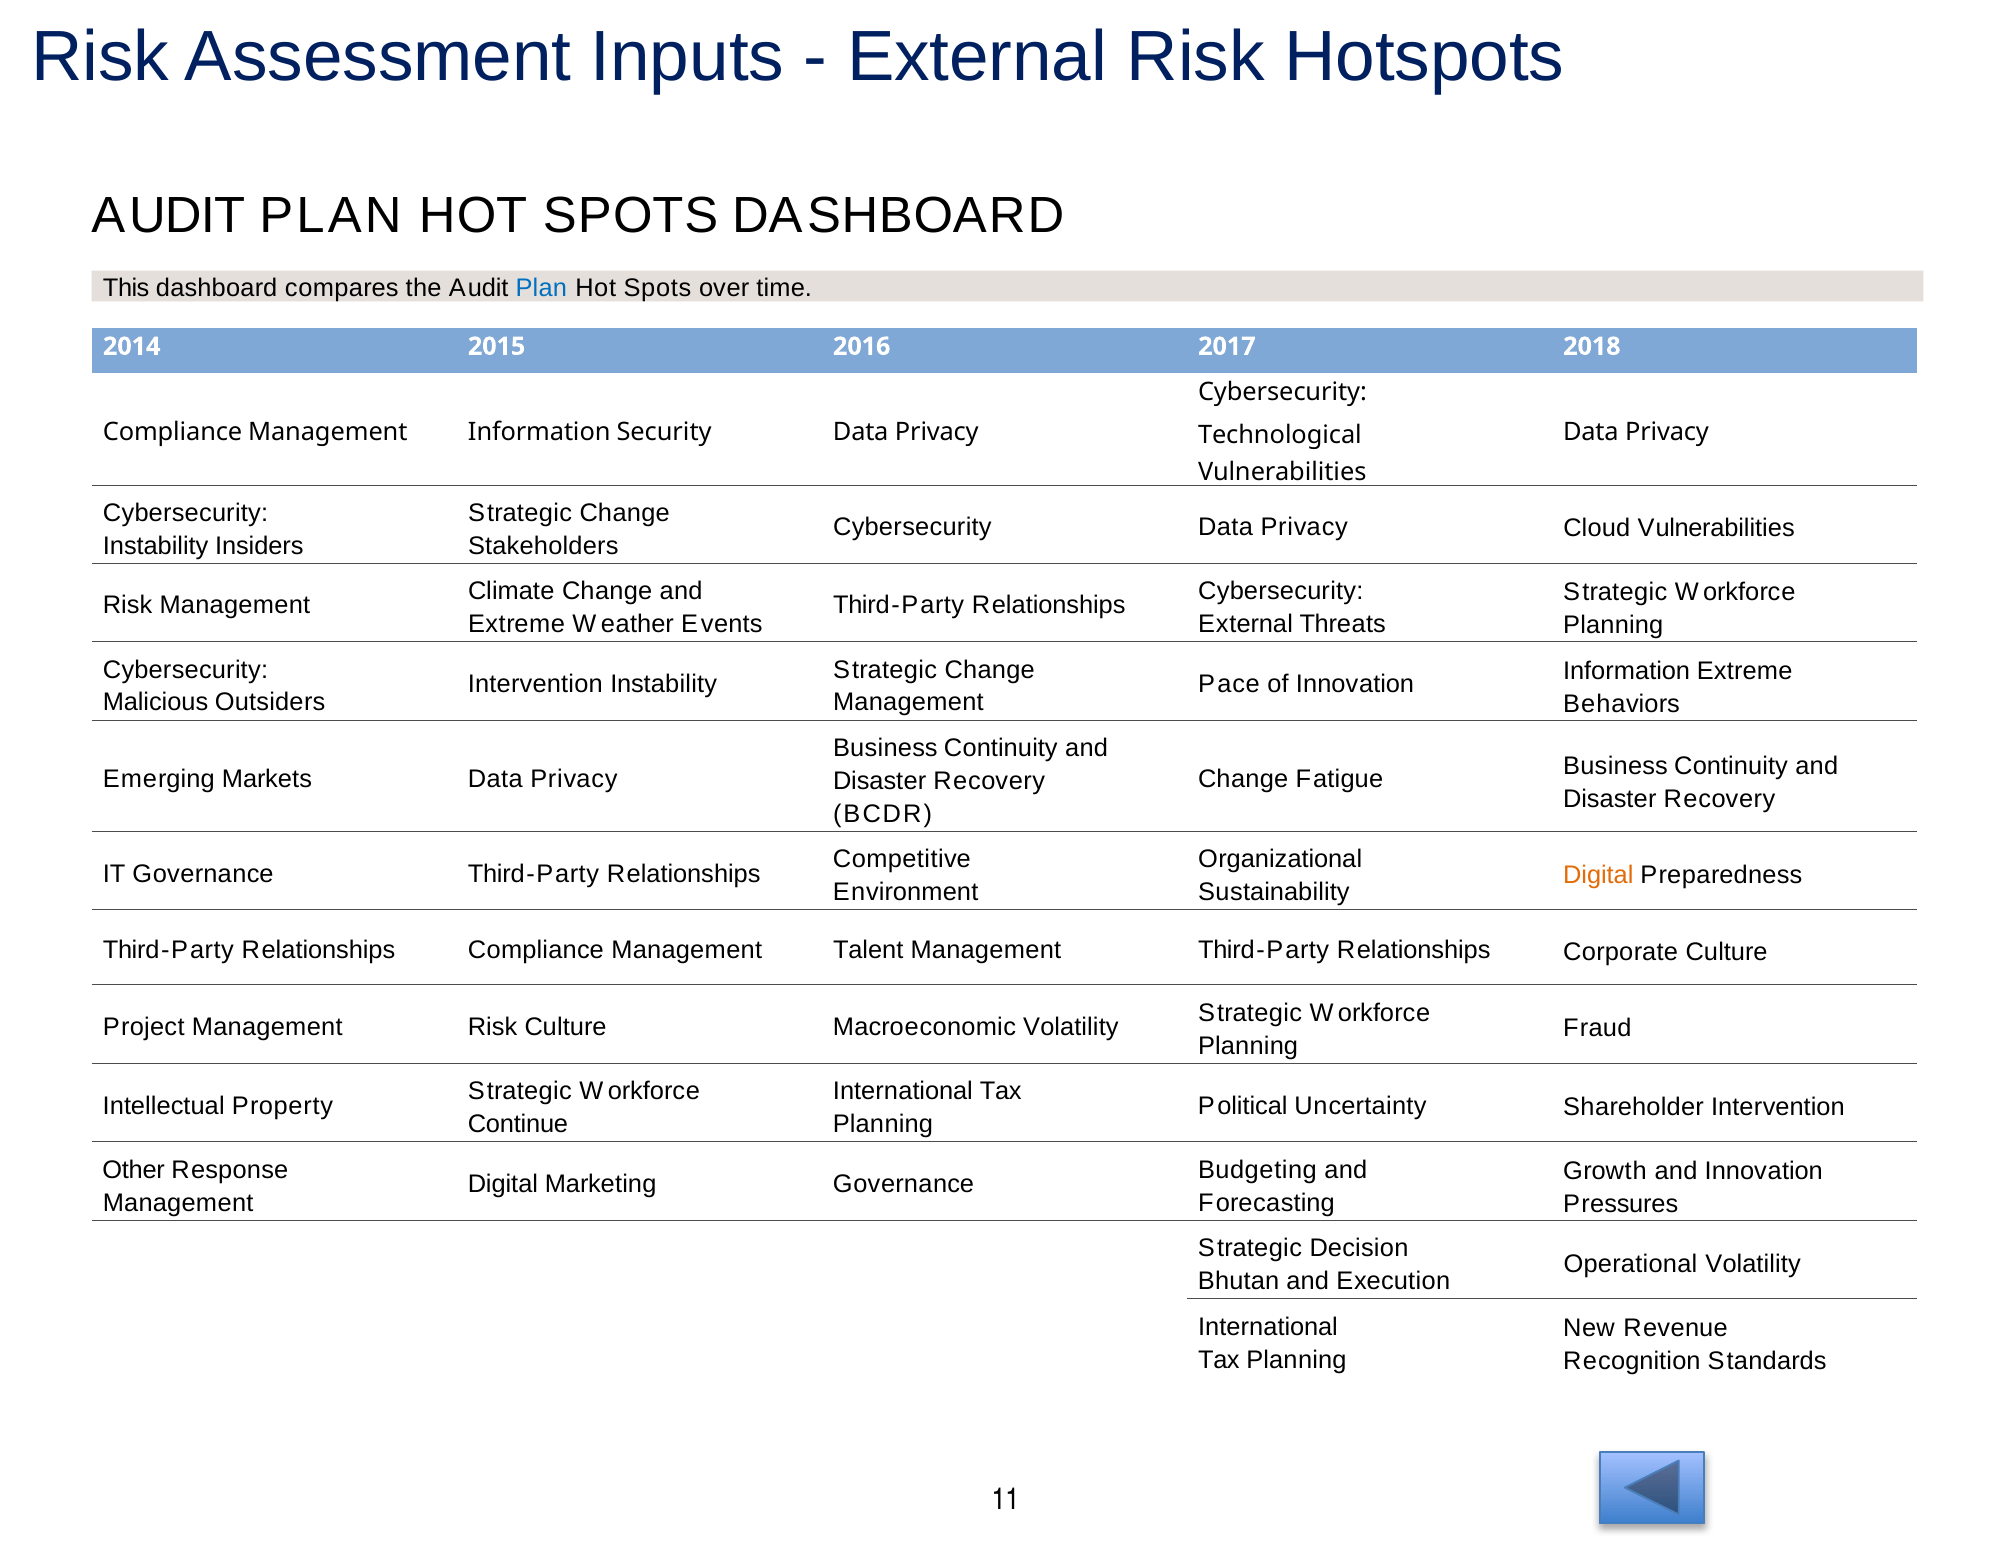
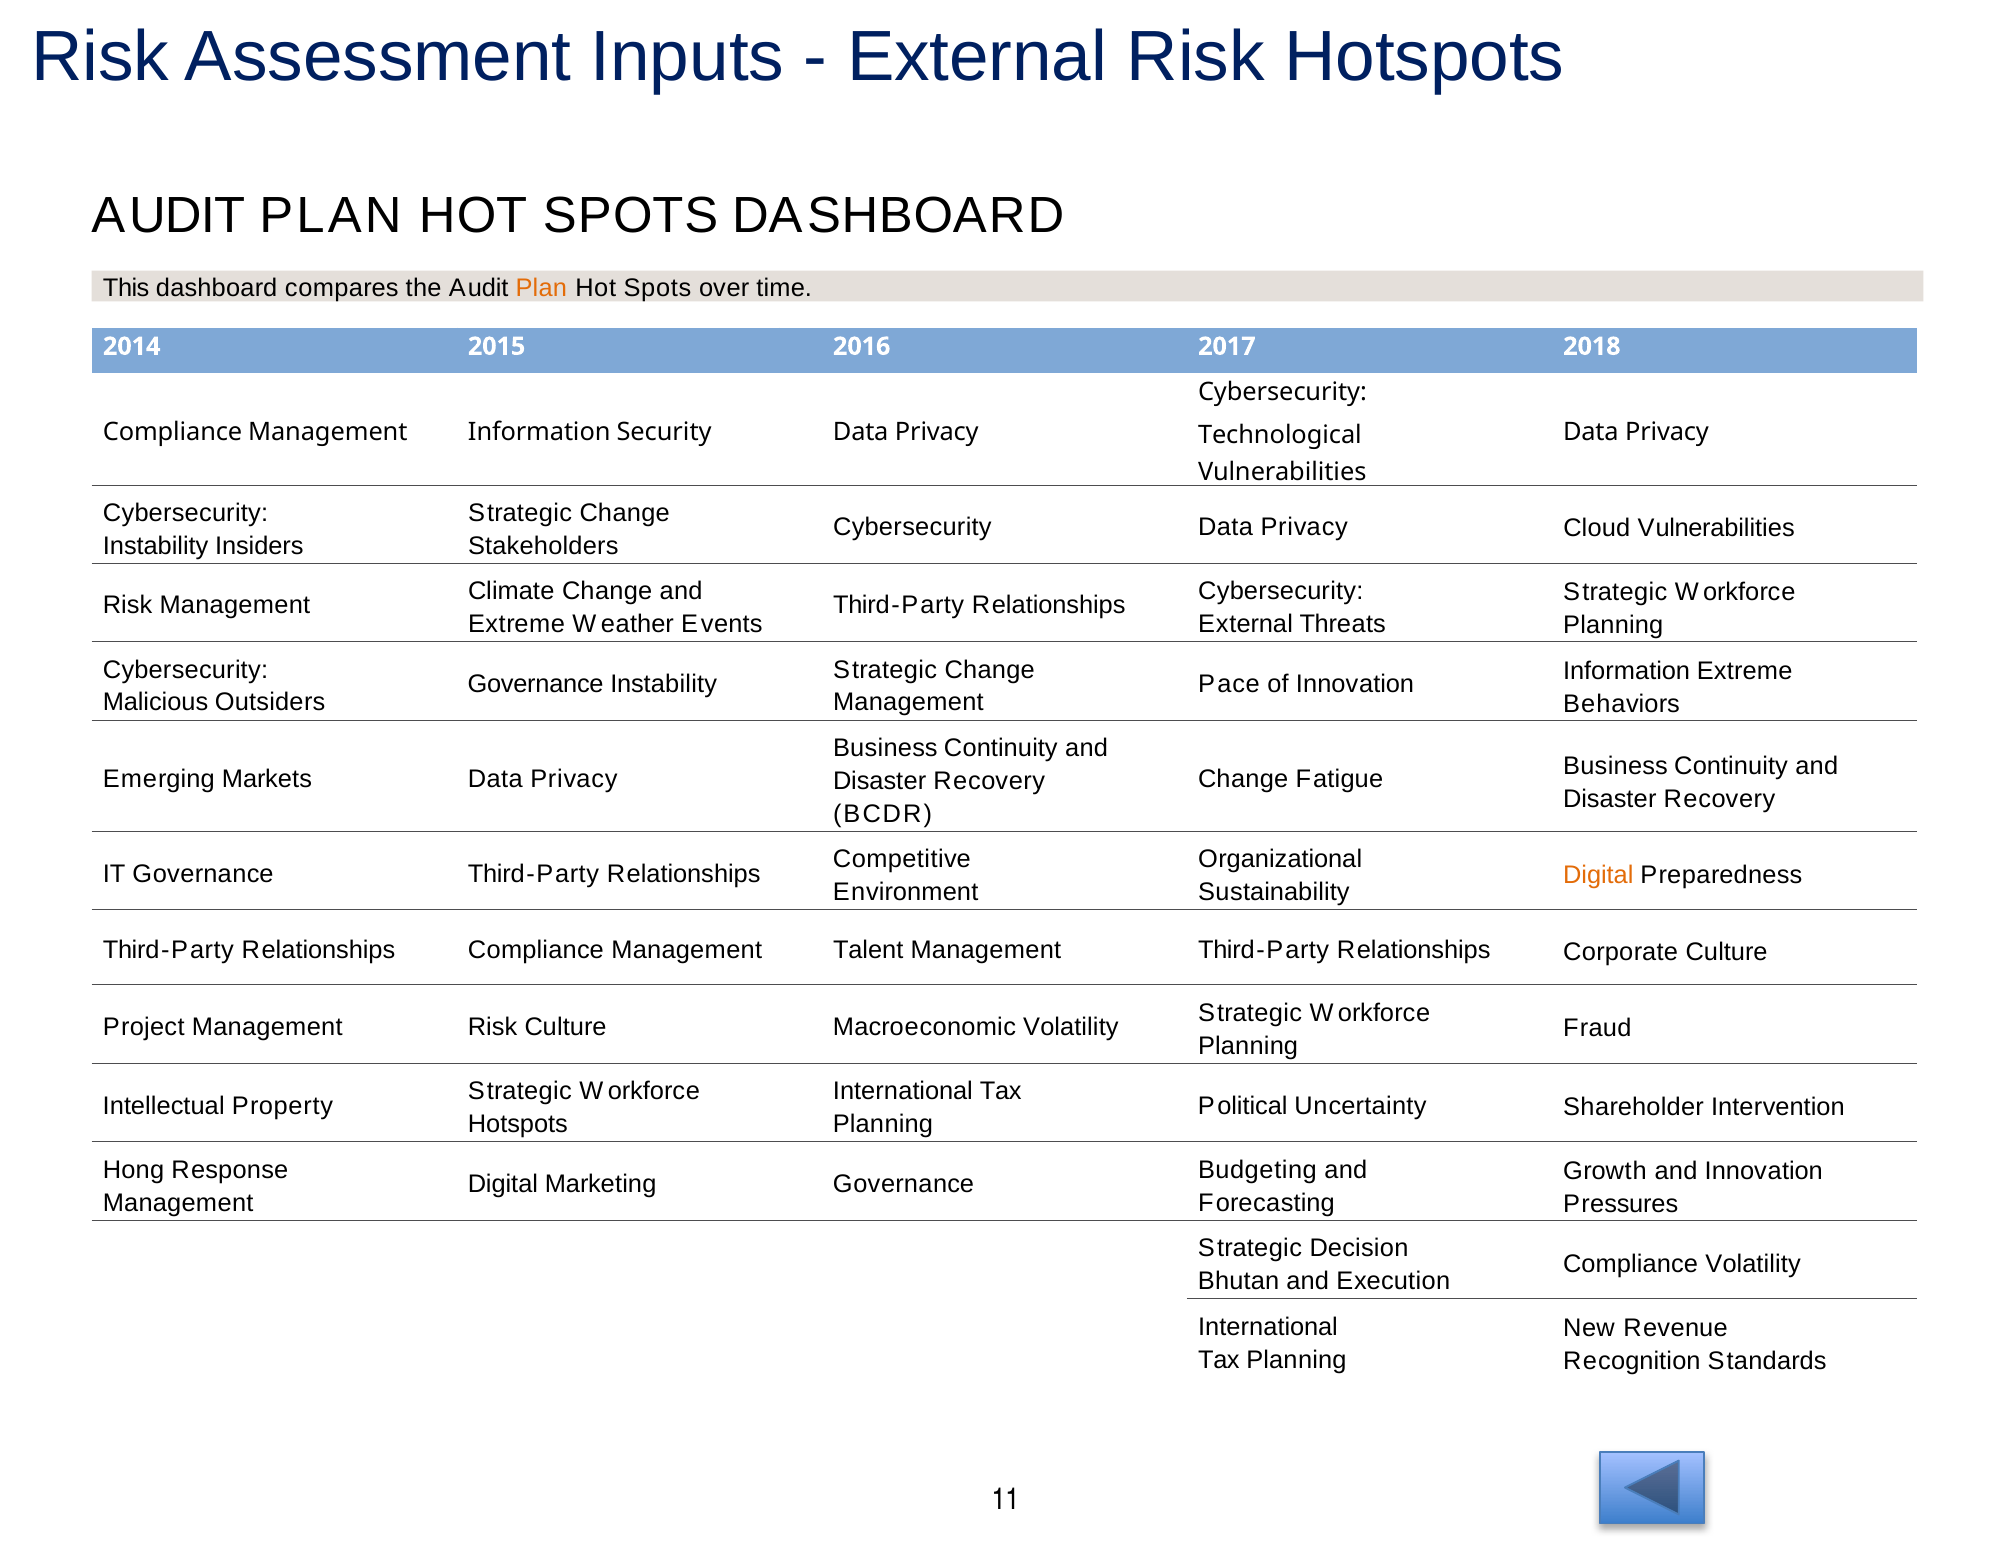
Plan at (541, 288) colour: blue -> orange
Intervention at (535, 684): Intervention -> Governance
Continue at (518, 1124): Continue -> Hotspots
Other: Other -> Hong
Operational at (1630, 1264): Operational -> Compliance
